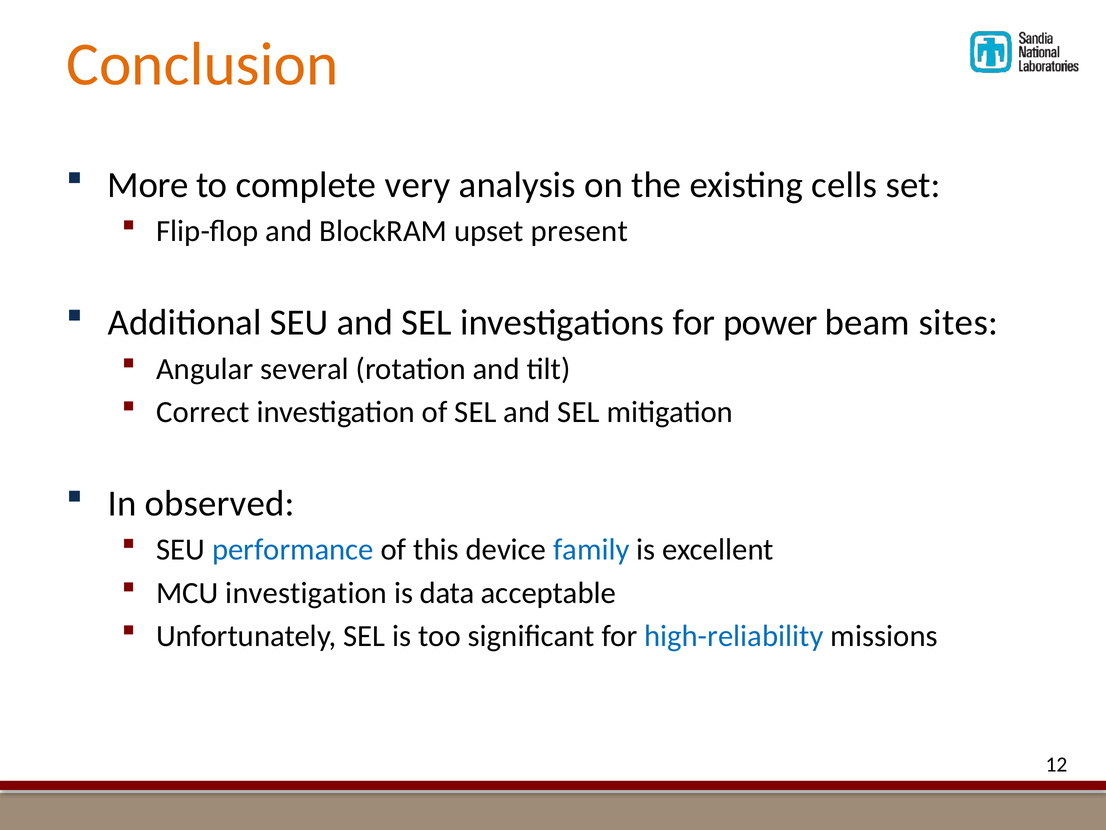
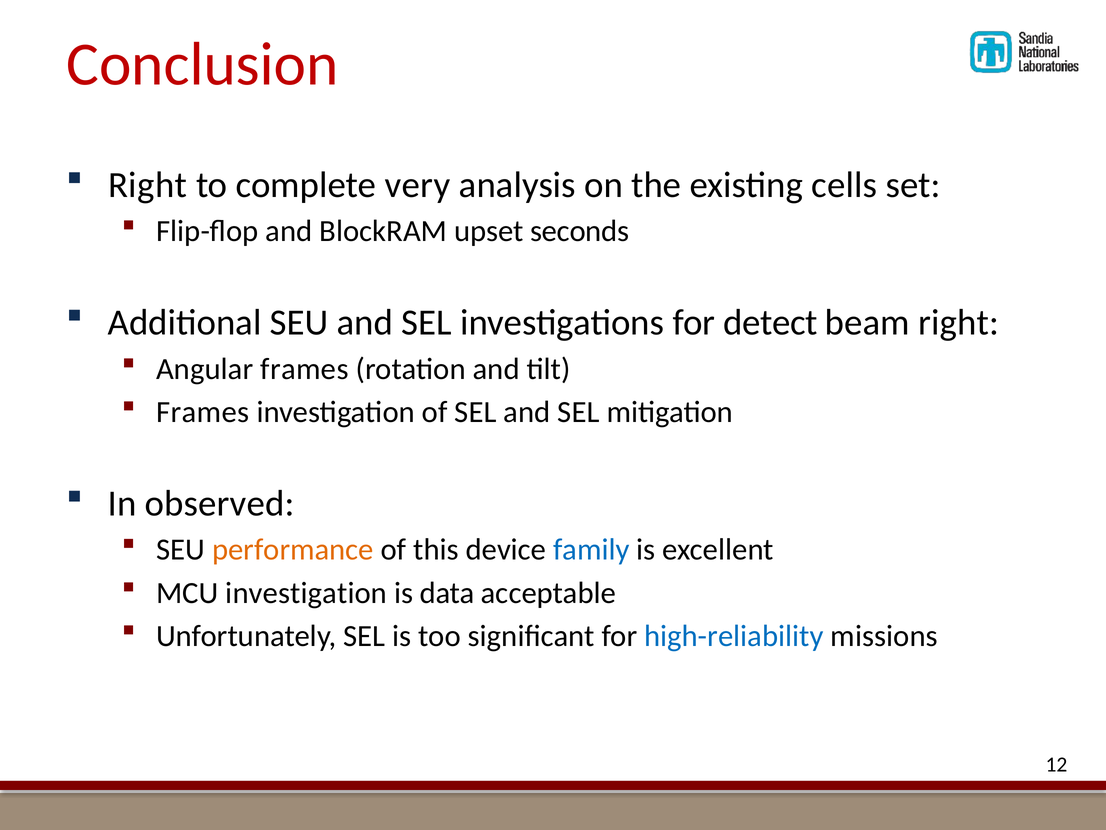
Conclusion colour: orange -> red
More at (148, 185): More -> Right
present: present -> seconds
power: power -> detect
beam sites: sites -> right
Angular several: several -> frames
Correct at (203, 412): Correct -> Frames
performance colour: blue -> orange
